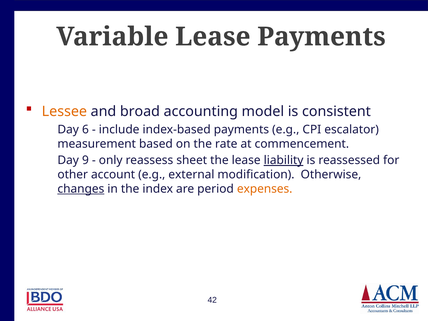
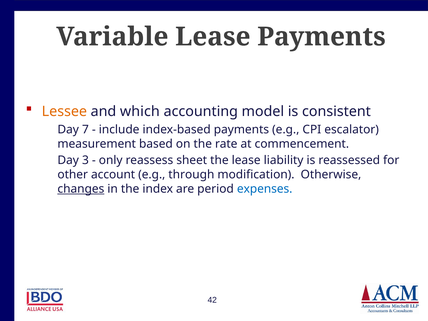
broad: broad -> which
6: 6 -> 7
9: 9 -> 3
liability underline: present -> none
external: external -> through
expenses colour: orange -> blue
